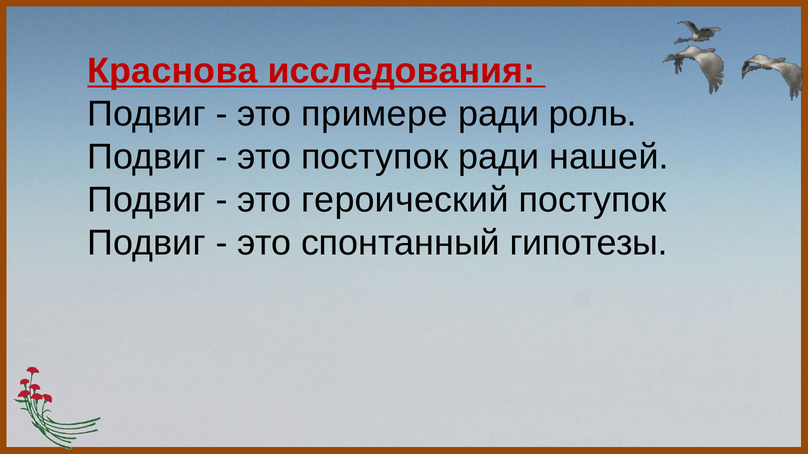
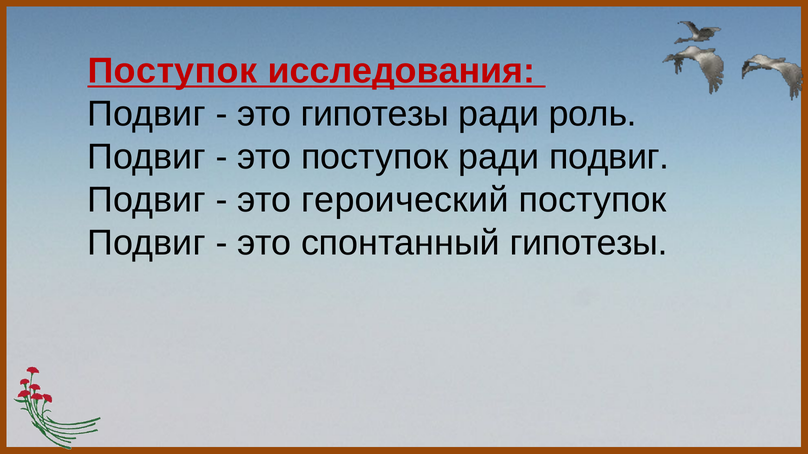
Краснова at (173, 71): Краснова -> Поступок
это примере: примере -> гипотезы
ради нашей: нашей -> подвиг
